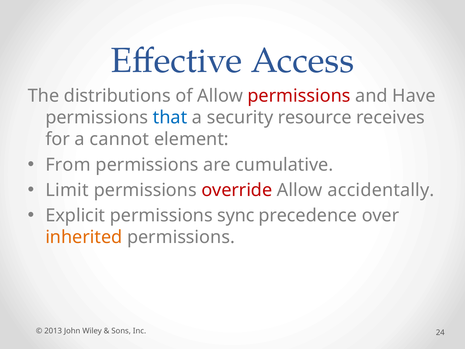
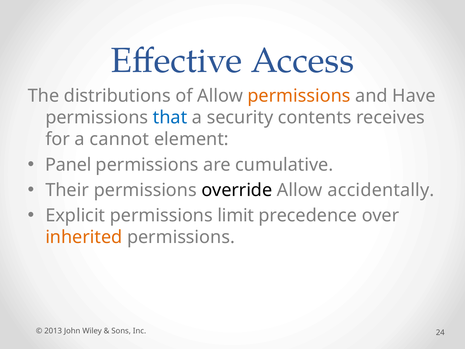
permissions at (299, 96) colour: red -> orange
resource: resource -> contents
From: From -> Panel
Limit: Limit -> Their
override colour: red -> black
sync: sync -> limit
